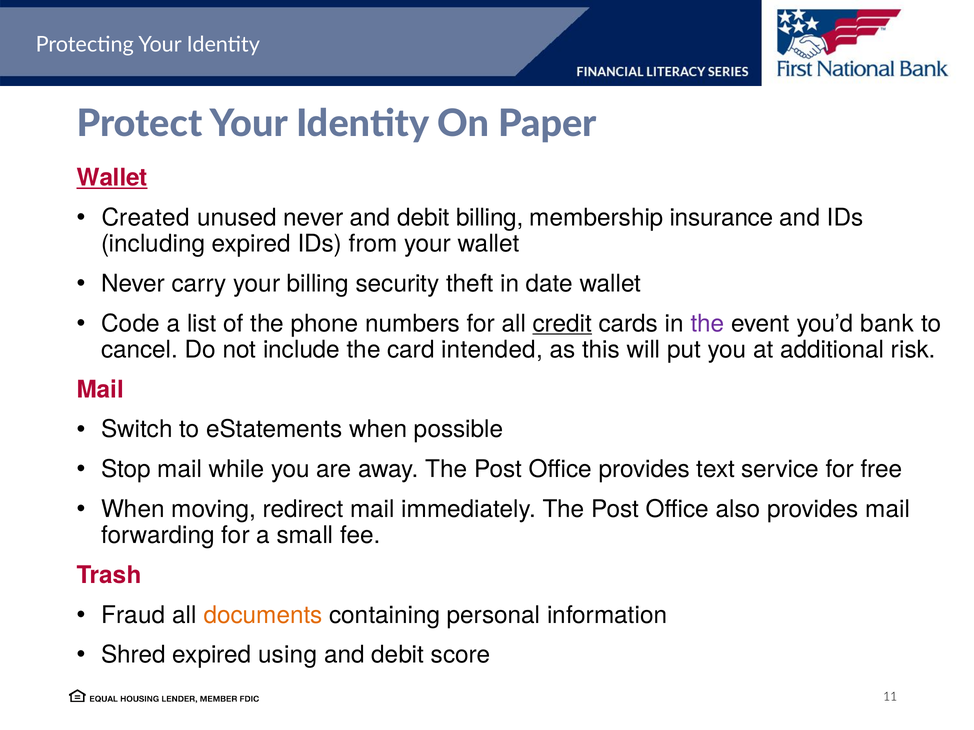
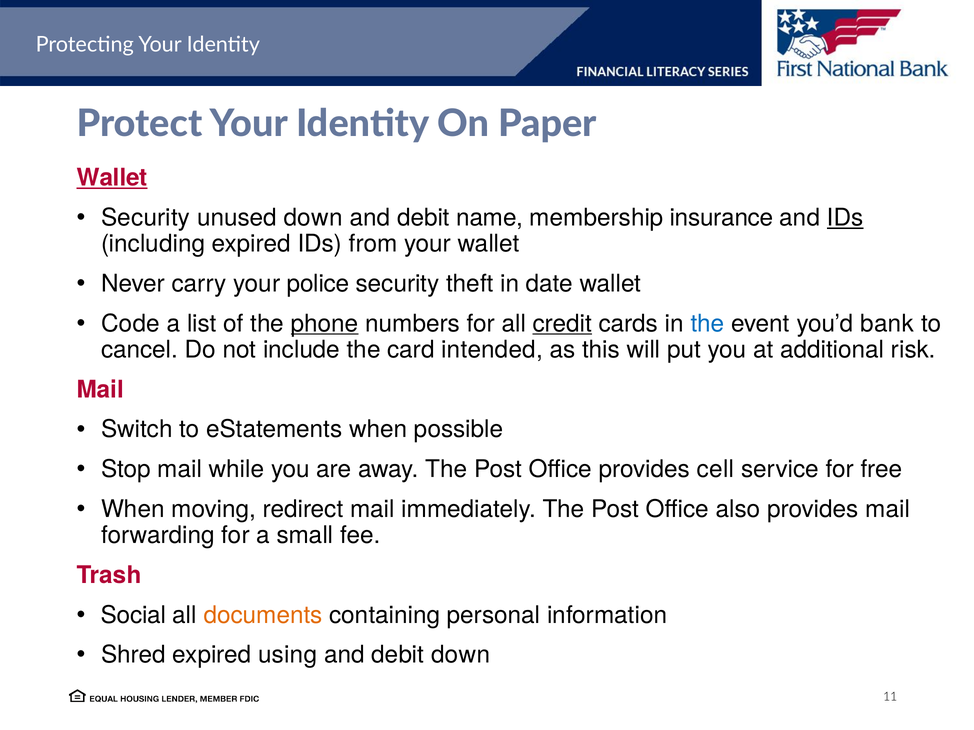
Created at (146, 218): Created -> Security
unused never: never -> down
debit billing: billing -> name
IDs at (845, 218) underline: none -> present
your billing: billing -> police
phone underline: none -> present
the at (707, 324) colour: purple -> blue
text: text -> cell
Fraud: Fraud -> Social
debit score: score -> down
